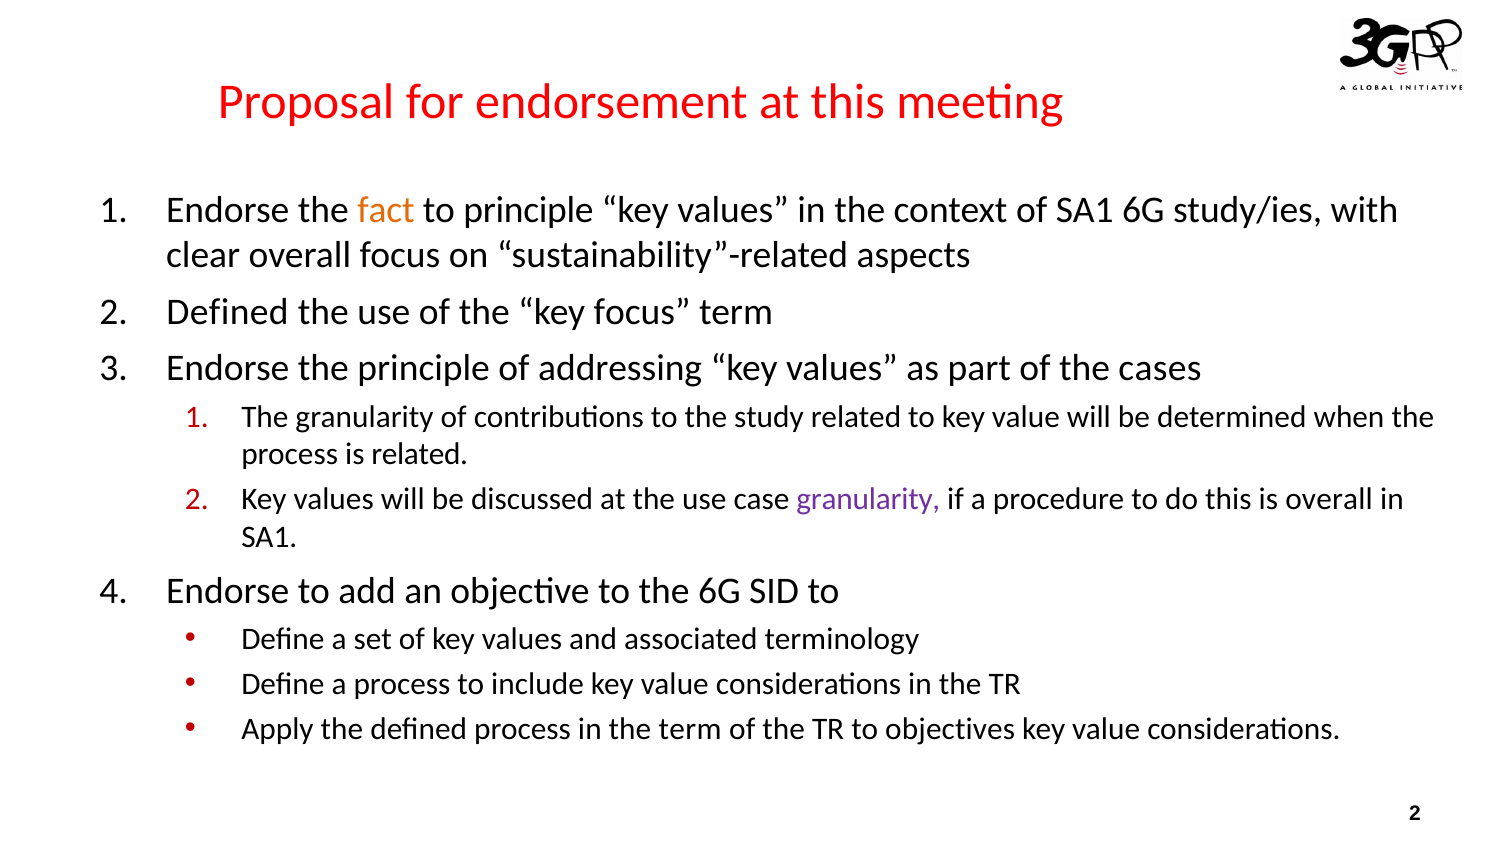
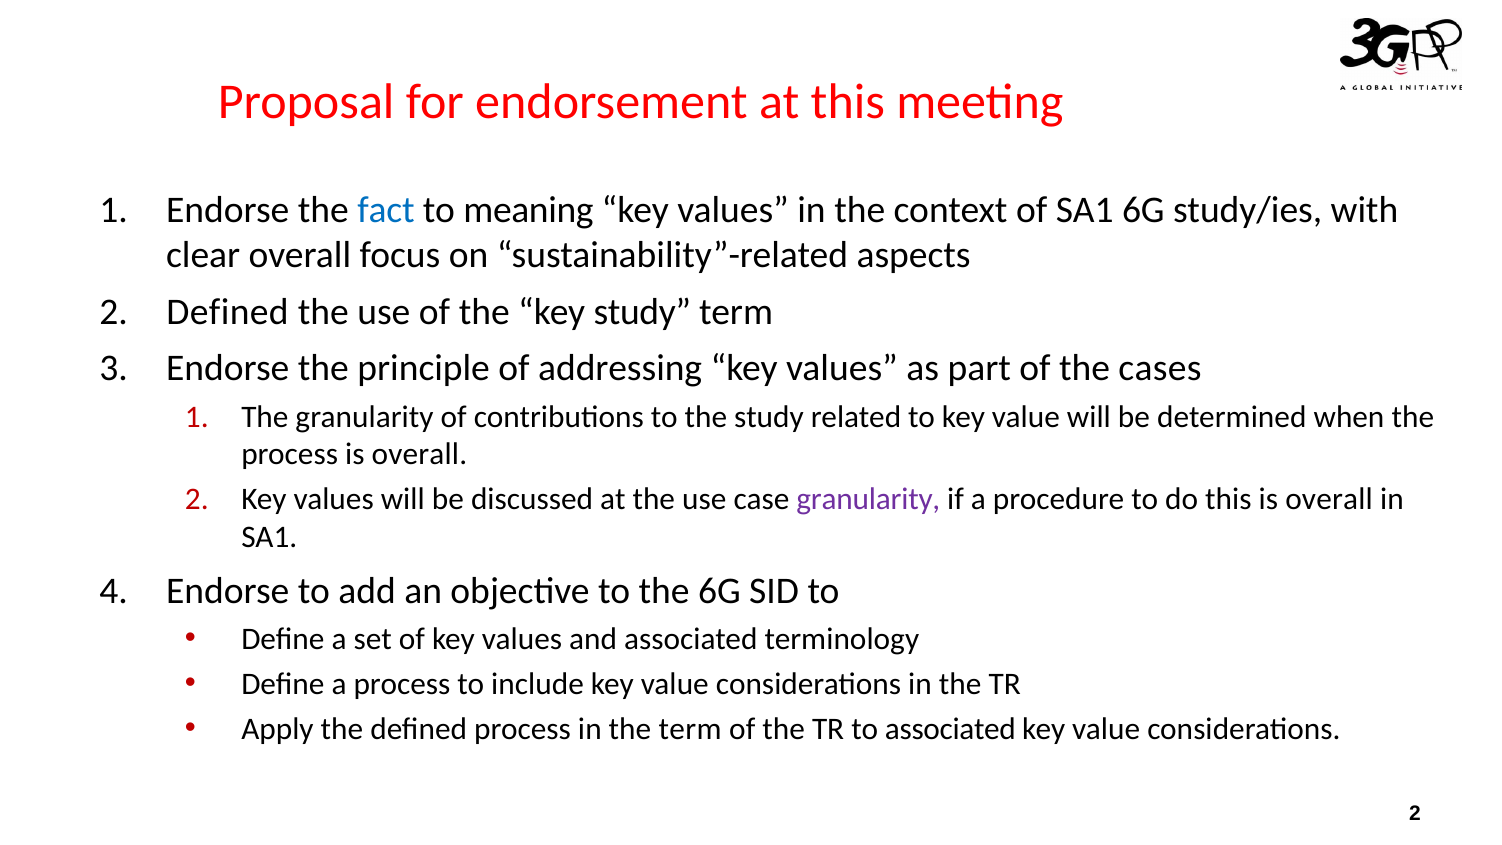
fact colour: orange -> blue
to principle: principle -> meaning
key focus: focus -> study
process is related: related -> overall
to objectives: objectives -> associated
